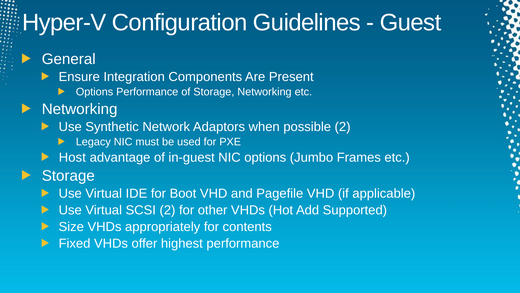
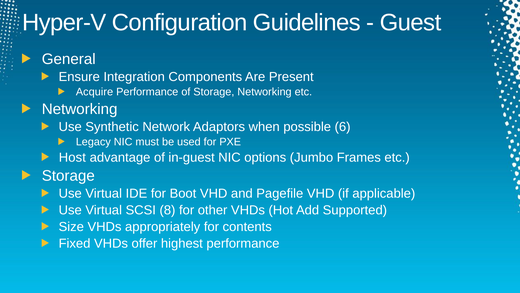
Options at (95, 92): Options -> Acquire
possible 2: 2 -> 6
SCSI 2: 2 -> 8
